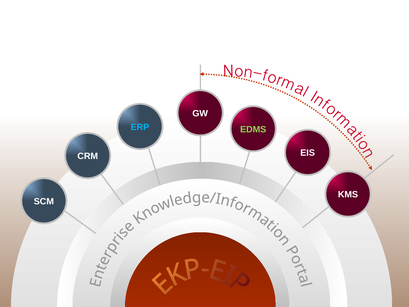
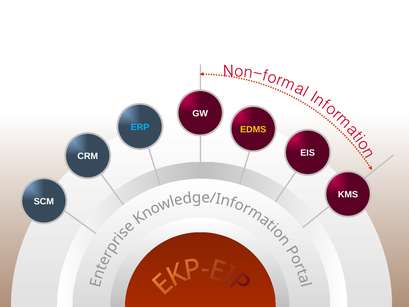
EDMS colour: light green -> yellow
